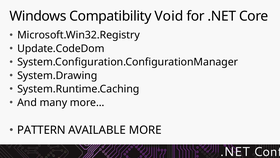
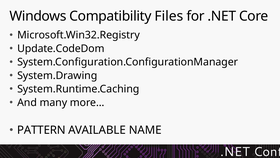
Void: Void -> Files
MORE: MORE -> NAME
